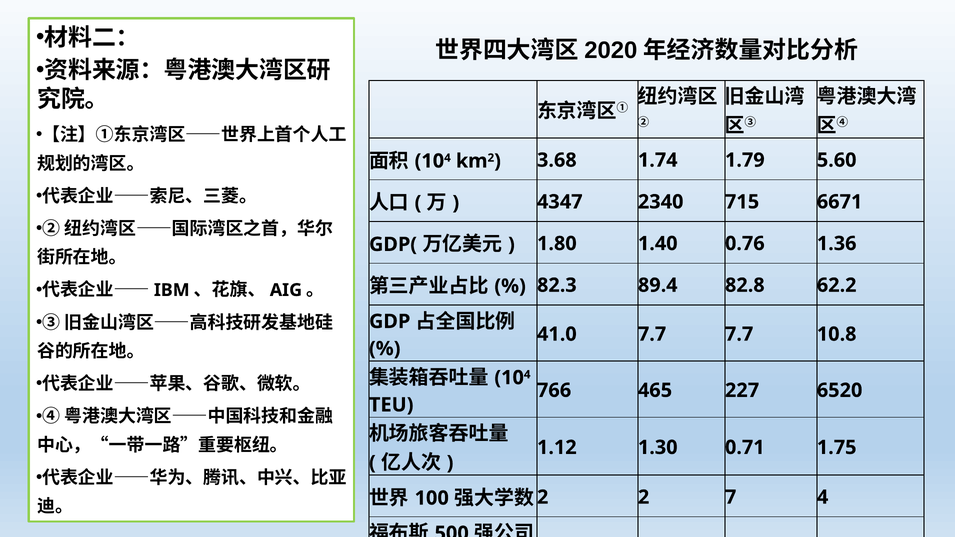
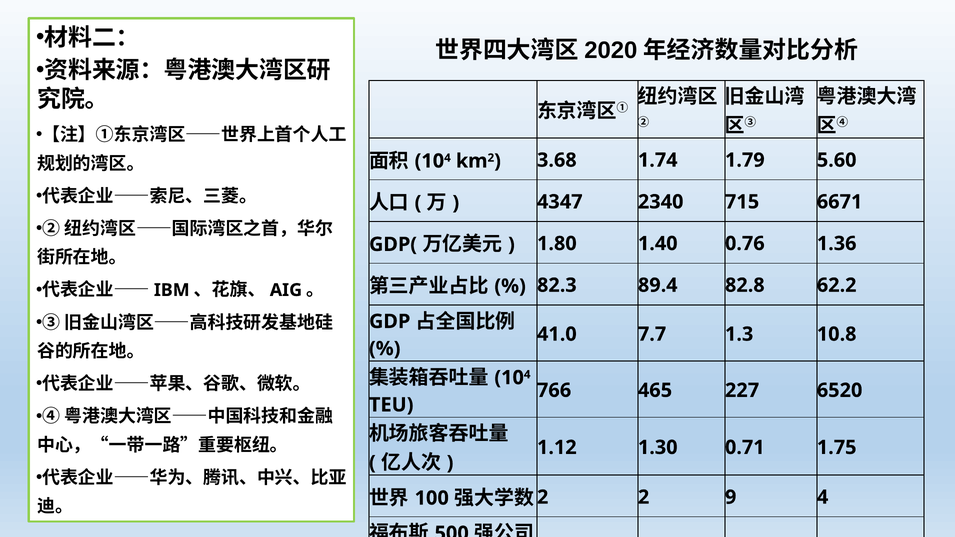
7.7 7.7: 7.7 -> 1.3
7: 7 -> 9
